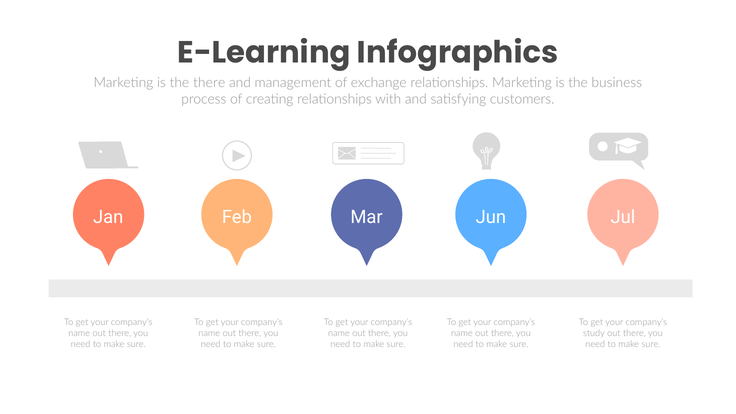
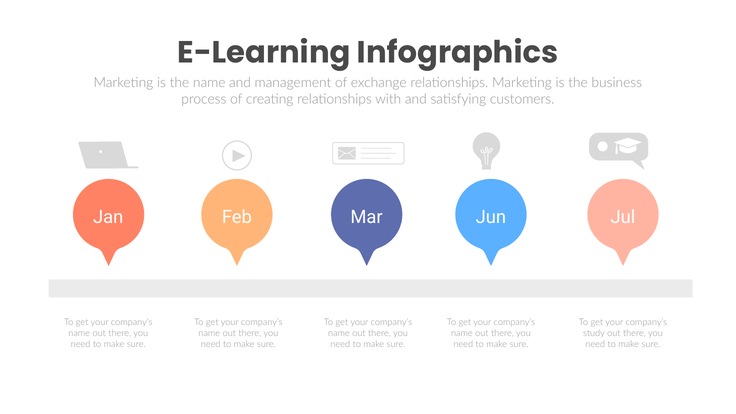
the there: there -> name
